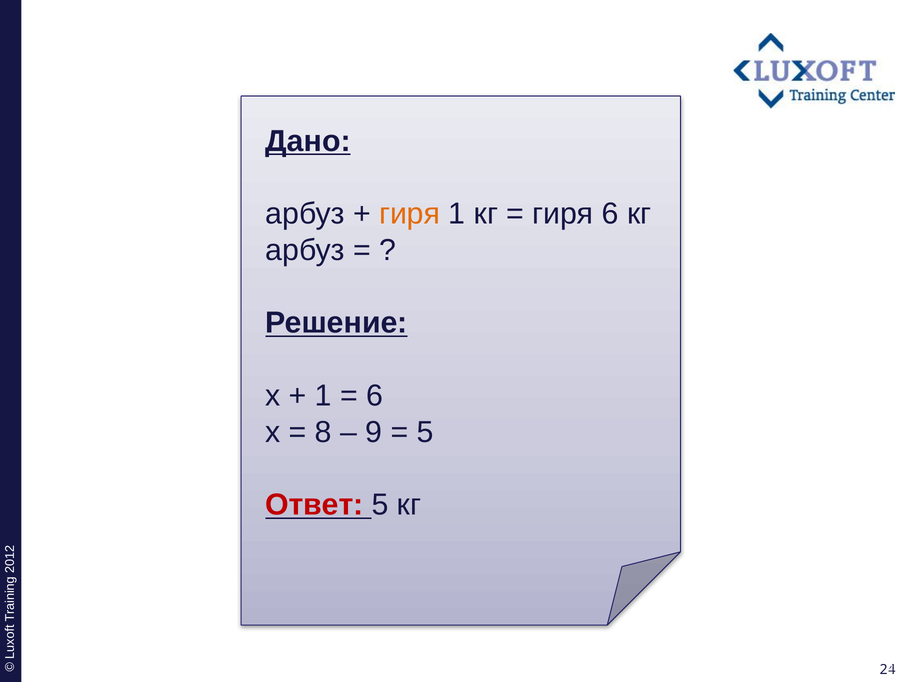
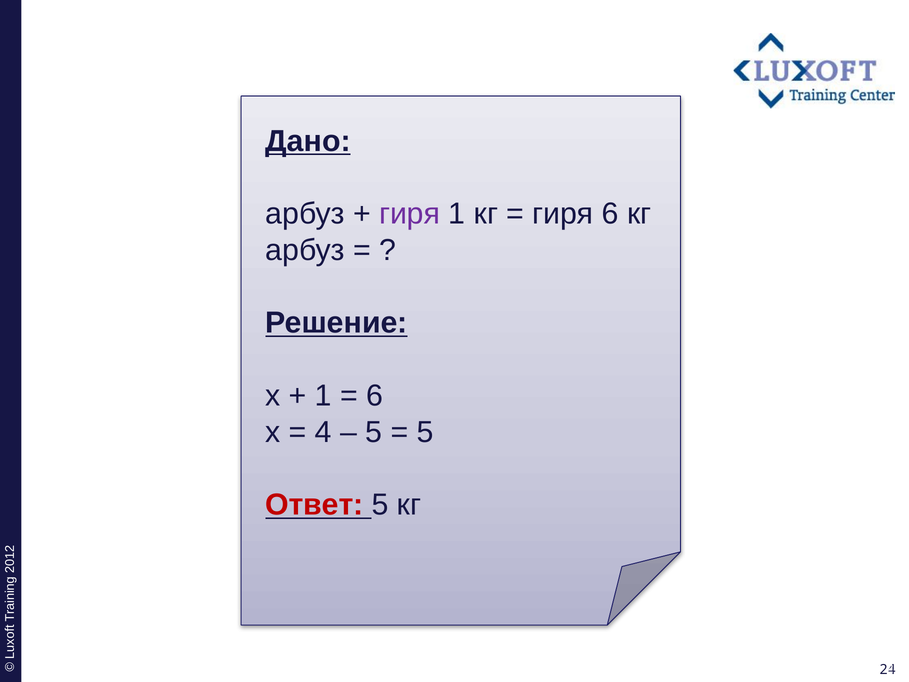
гиря at (410, 214) colour: orange -> purple
8: 8 -> 4
9 at (374, 432): 9 -> 5
